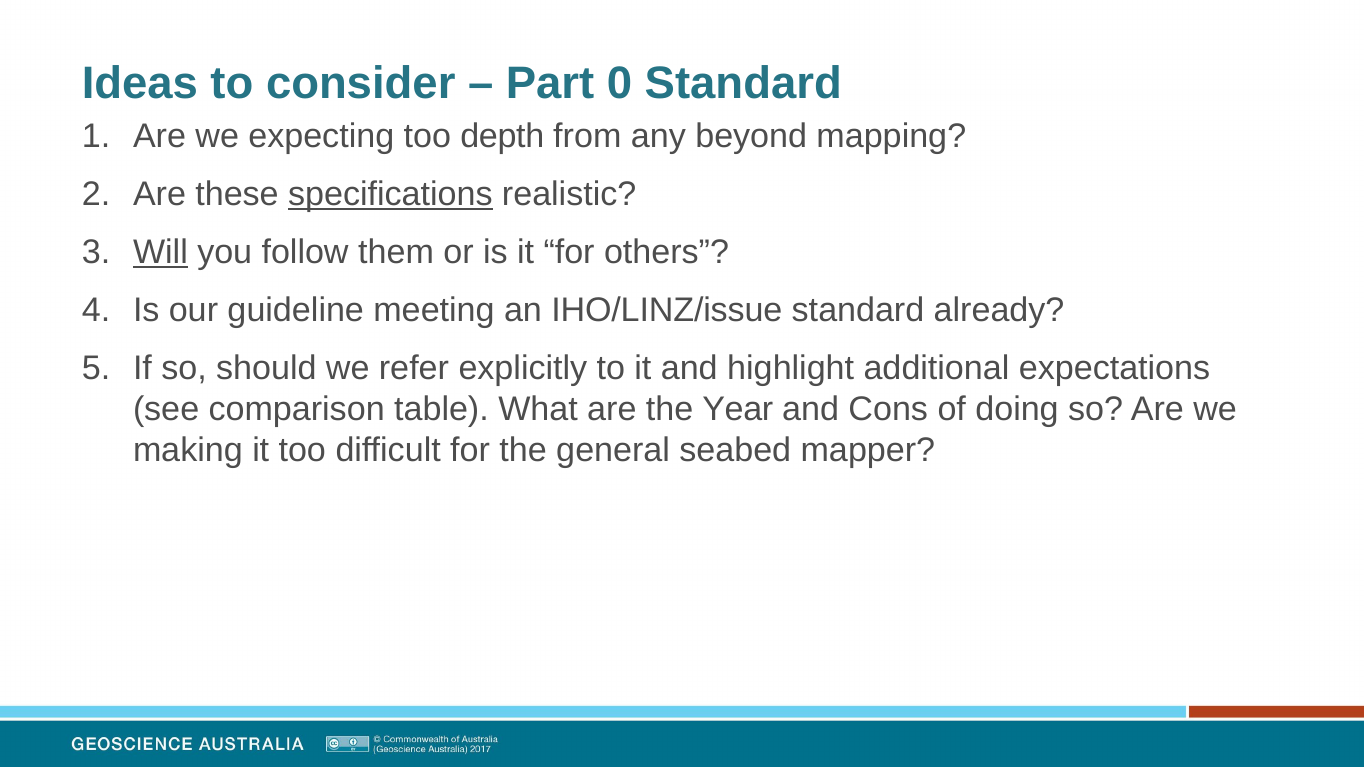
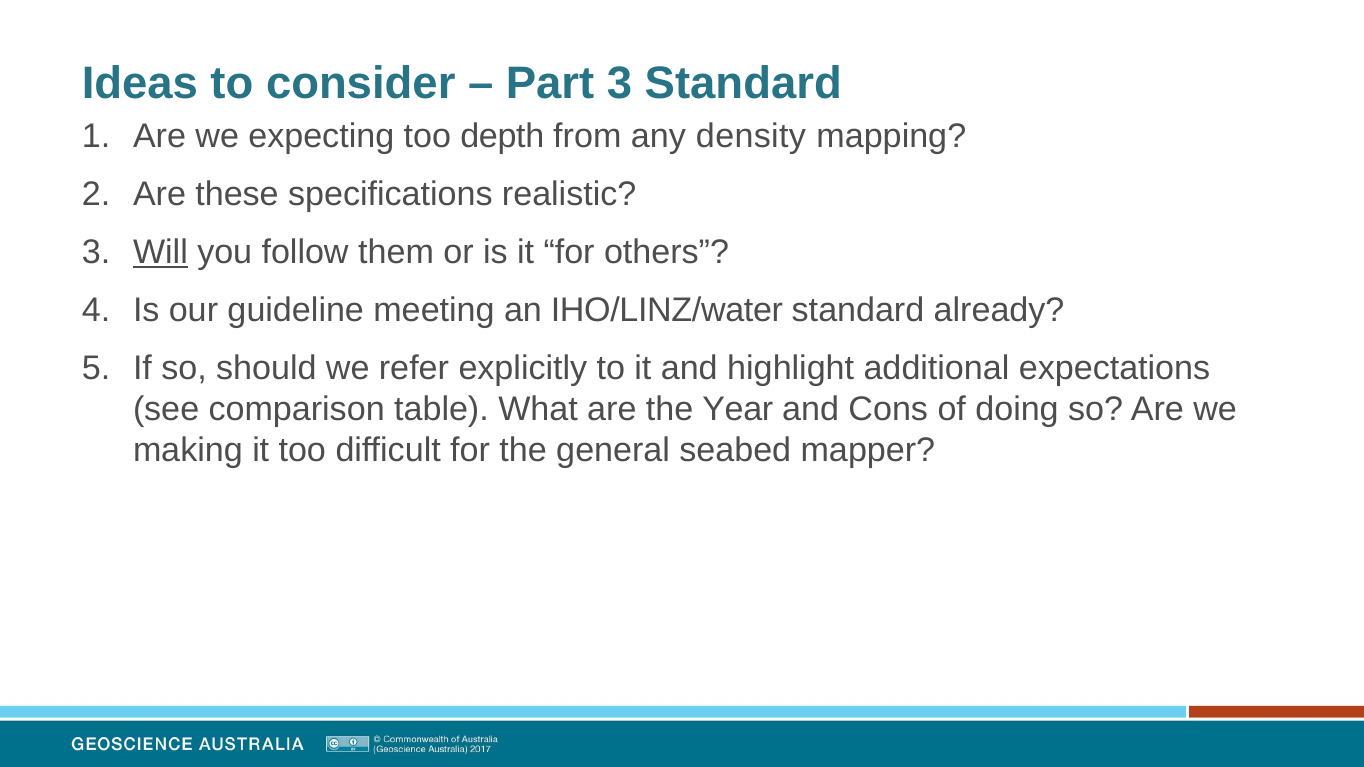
Part 0: 0 -> 3
beyond: beyond -> density
specifications underline: present -> none
IHO/LINZ/issue: IHO/LINZ/issue -> IHO/LINZ/water
